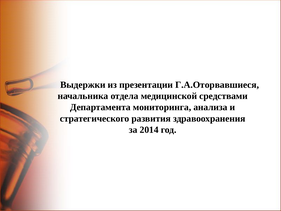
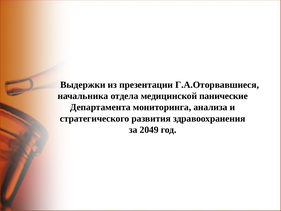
средствами: средствами -> панические
2014: 2014 -> 2049
